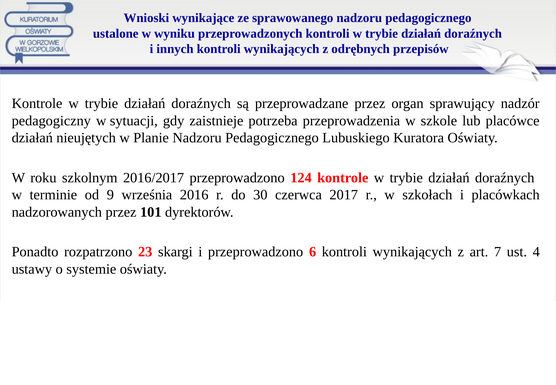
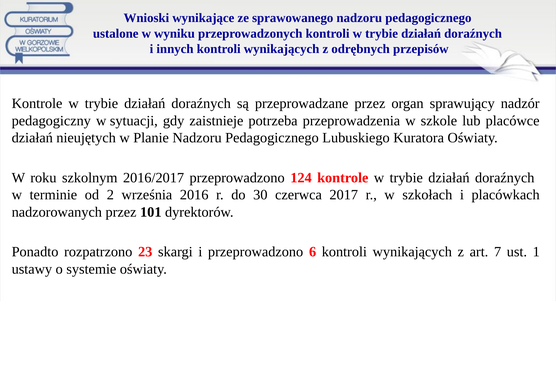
9: 9 -> 2
4: 4 -> 1
